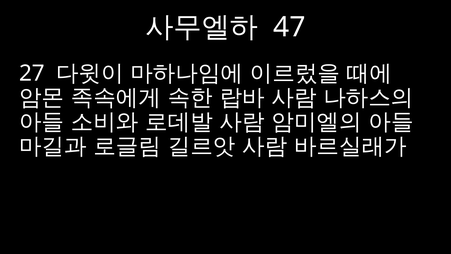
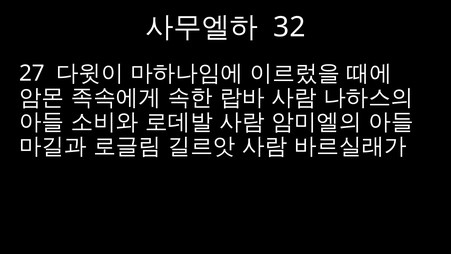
47: 47 -> 32
